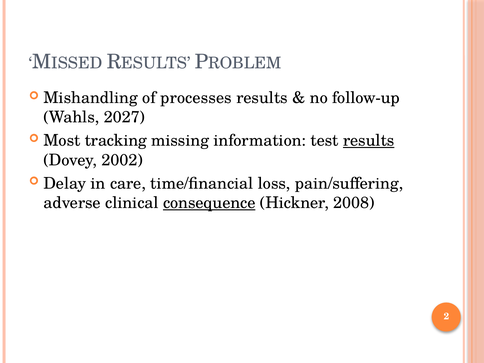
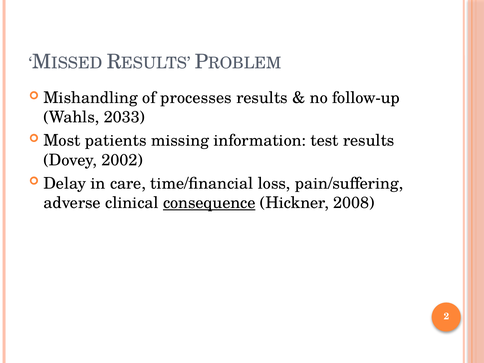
2027: 2027 -> 2033
tracking: tracking -> patients
results at (369, 141) underline: present -> none
